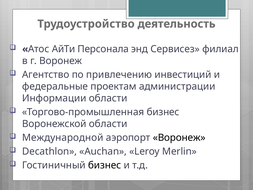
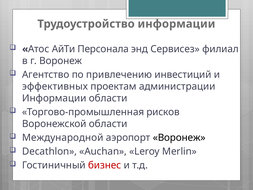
Трудоустройство деятельность: деятельность -> информации
федеральные: федеральные -> эффективных
Торгово-промышленная бизнес: бизнес -> рисков
бизнес at (105, 165) colour: black -> red
